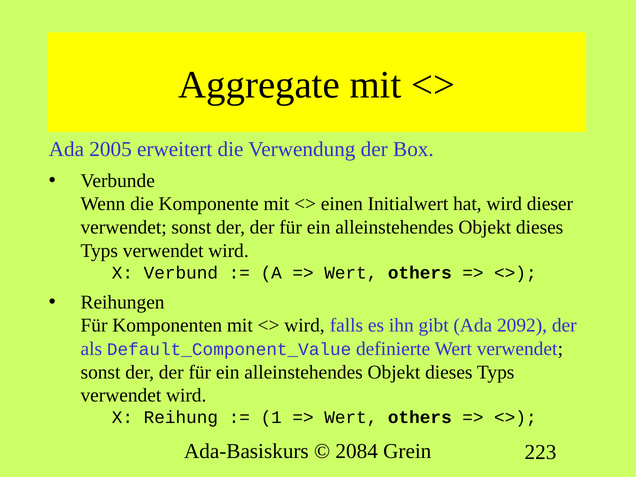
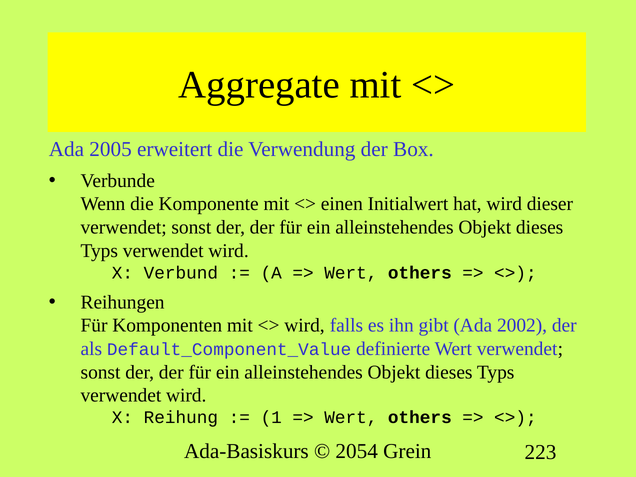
2092: 2092 -> 2002
2084: 2084 -> 2054
